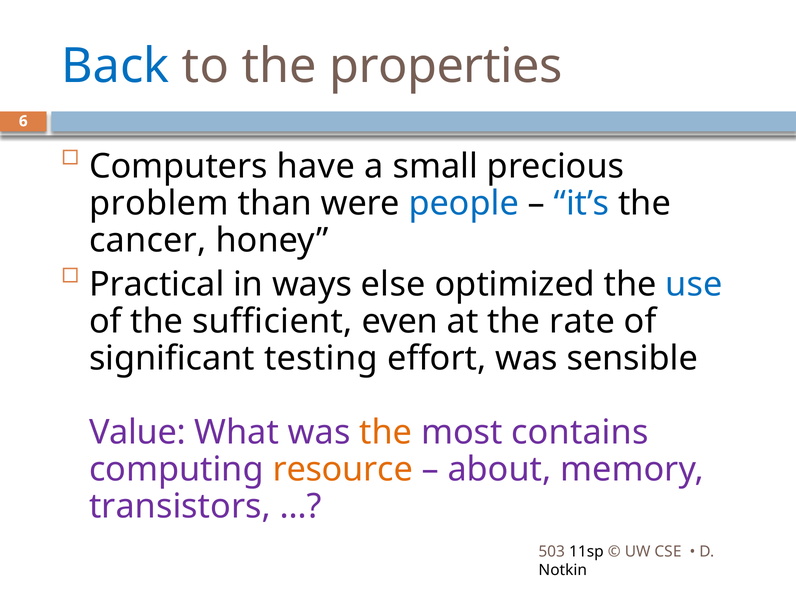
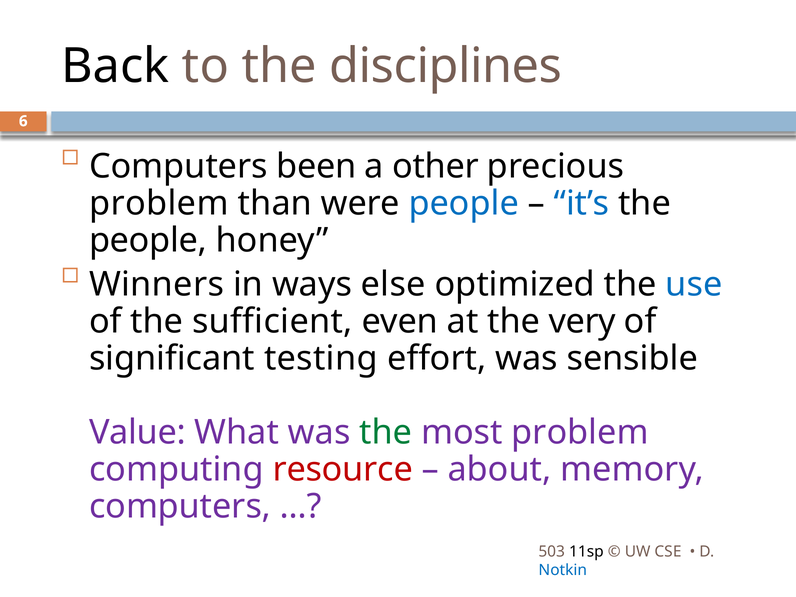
Back colour: blue -> black
properties: properties -> disciplines
have: have -> been
small: small -> other
cancer at (148, 240): cancer -> people
Practical: Practical -> Winners
rate: rate -> very
the at (386, 432) colour: orange -> green
most contains: contains -> problem
resource colour: orange -> red
transistors at (180, 507): transistors -> computers
Notkin colour: black -> blue
